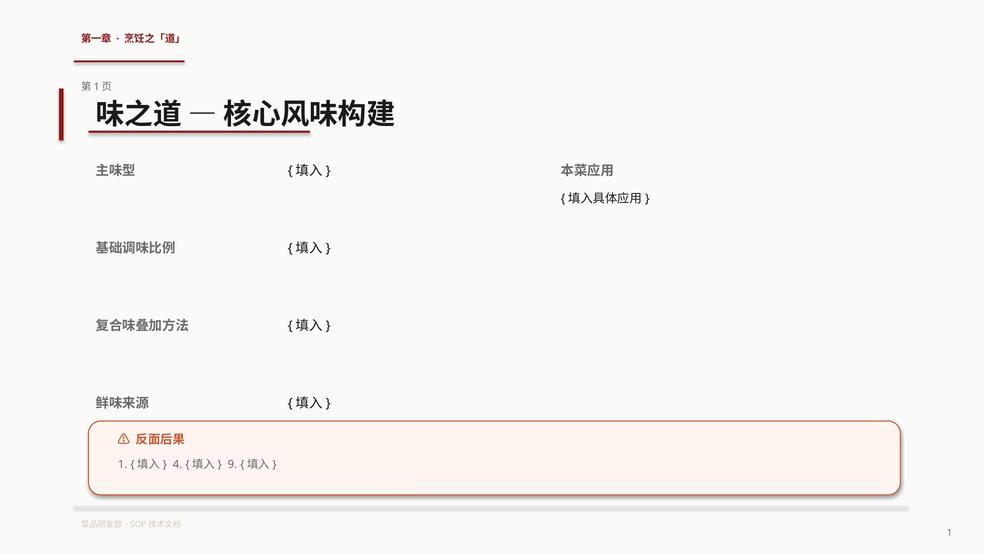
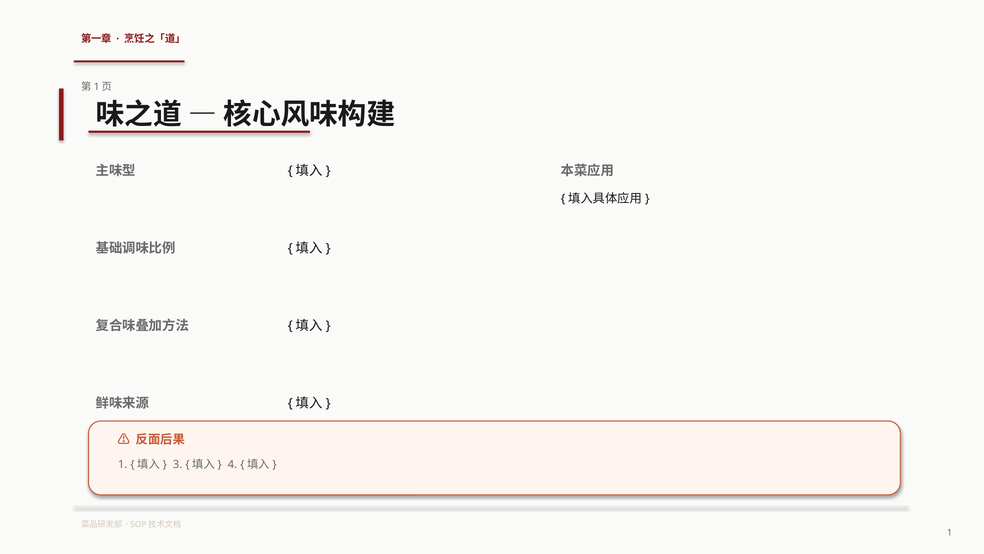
4: 4 -> 3
9: 9 -> 4
